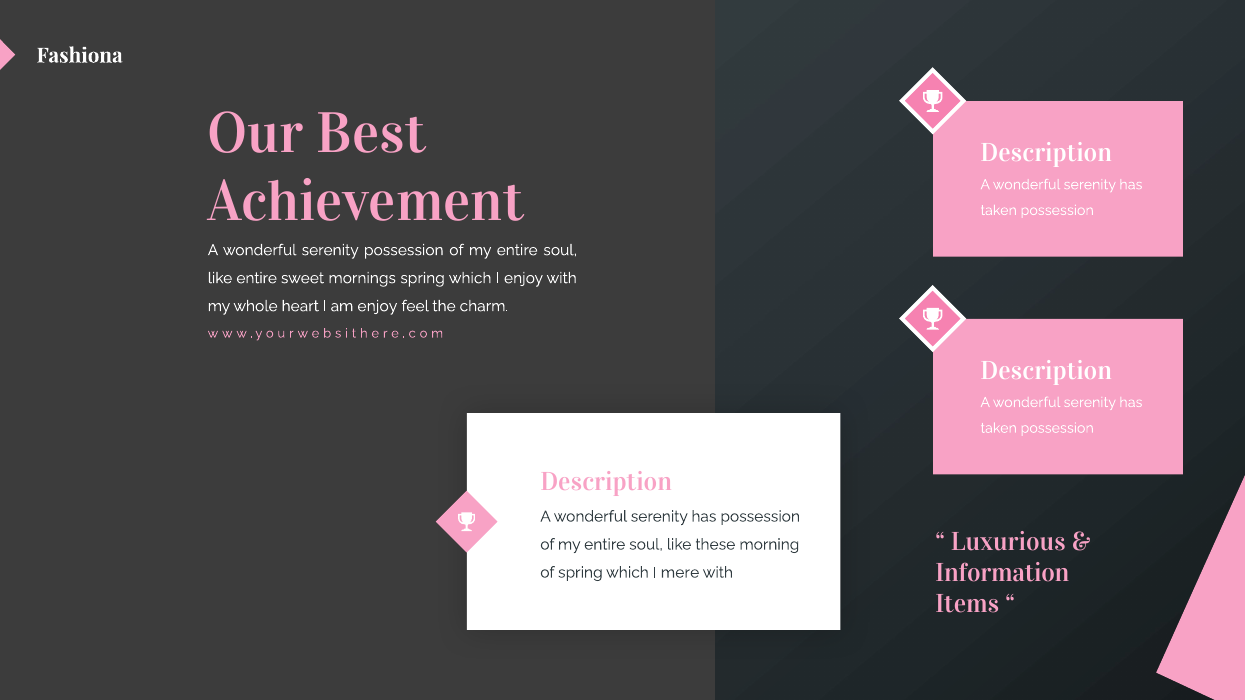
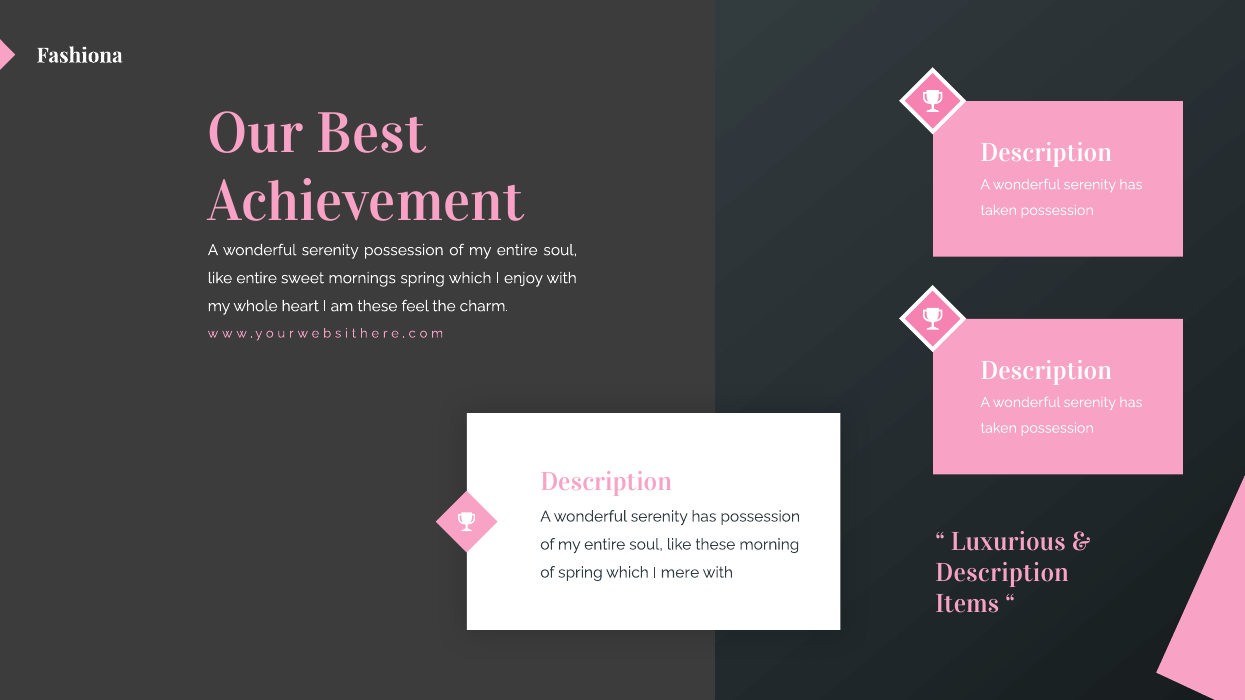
am enjoy: enjoy -> these
Information at (1002, 573): Information -> Description
